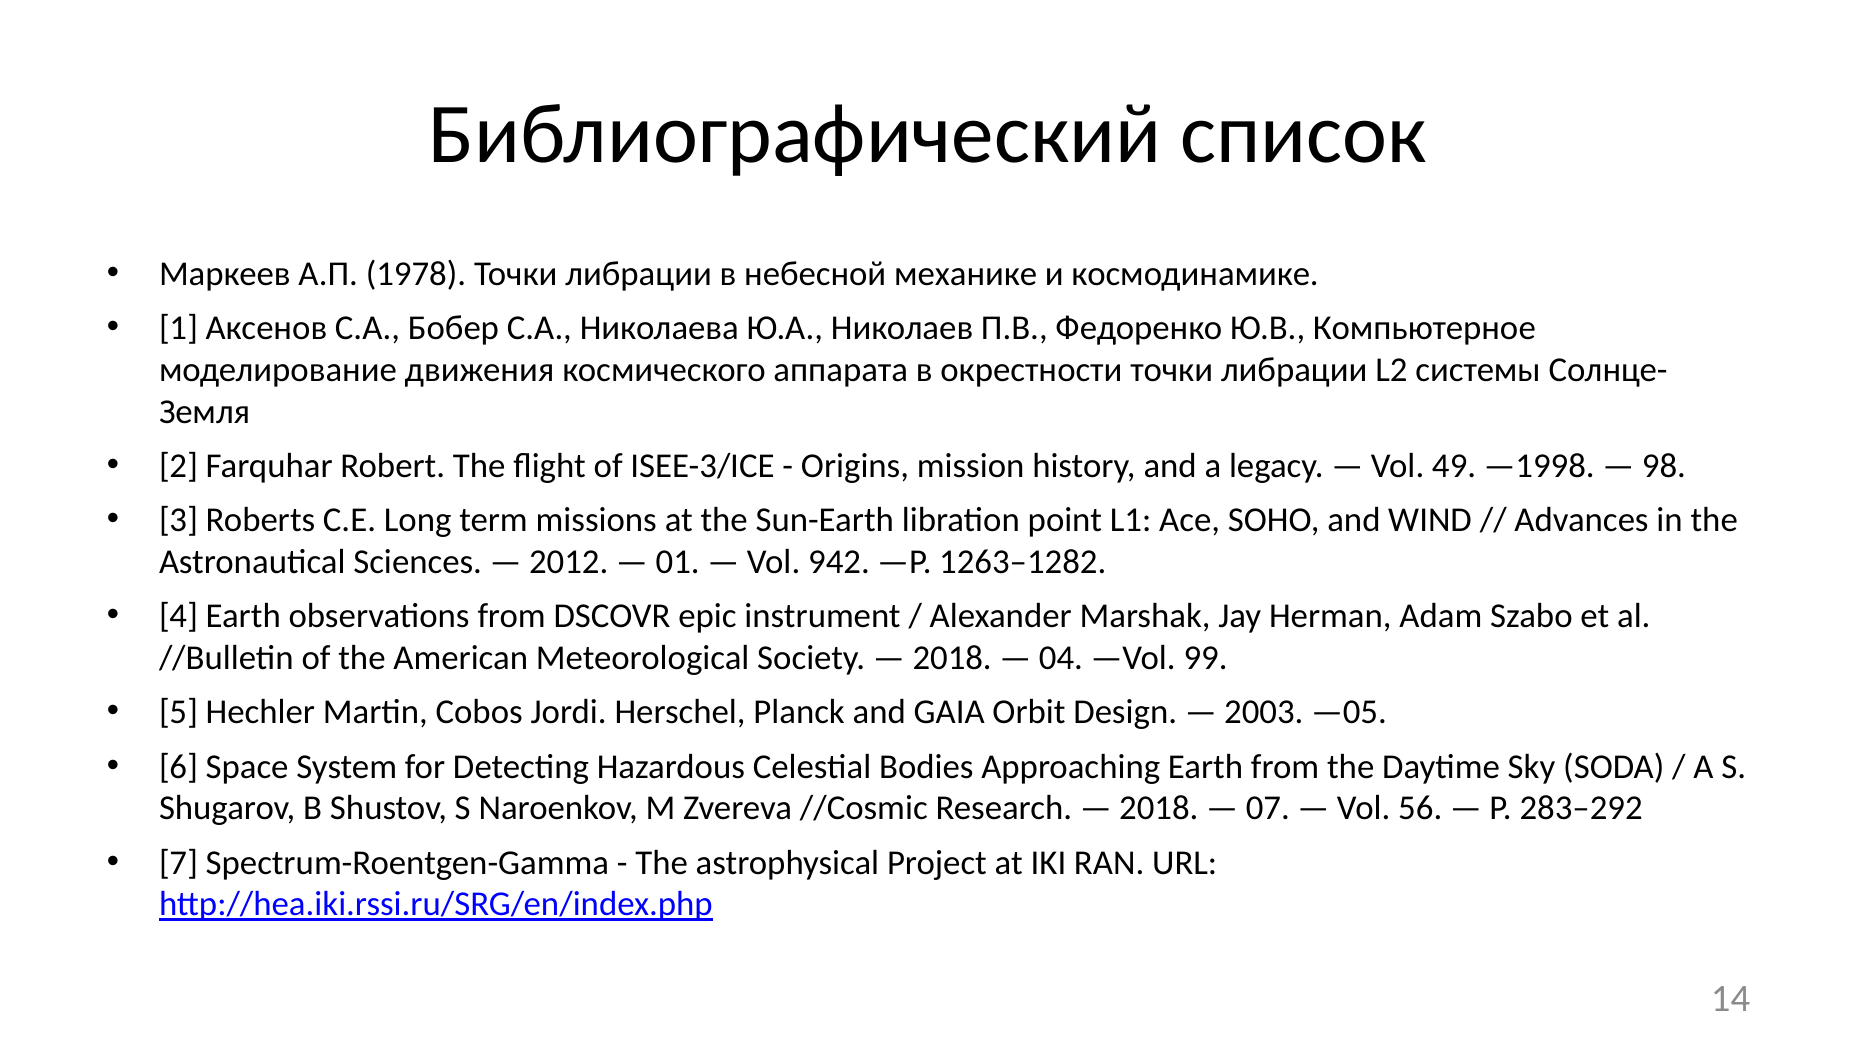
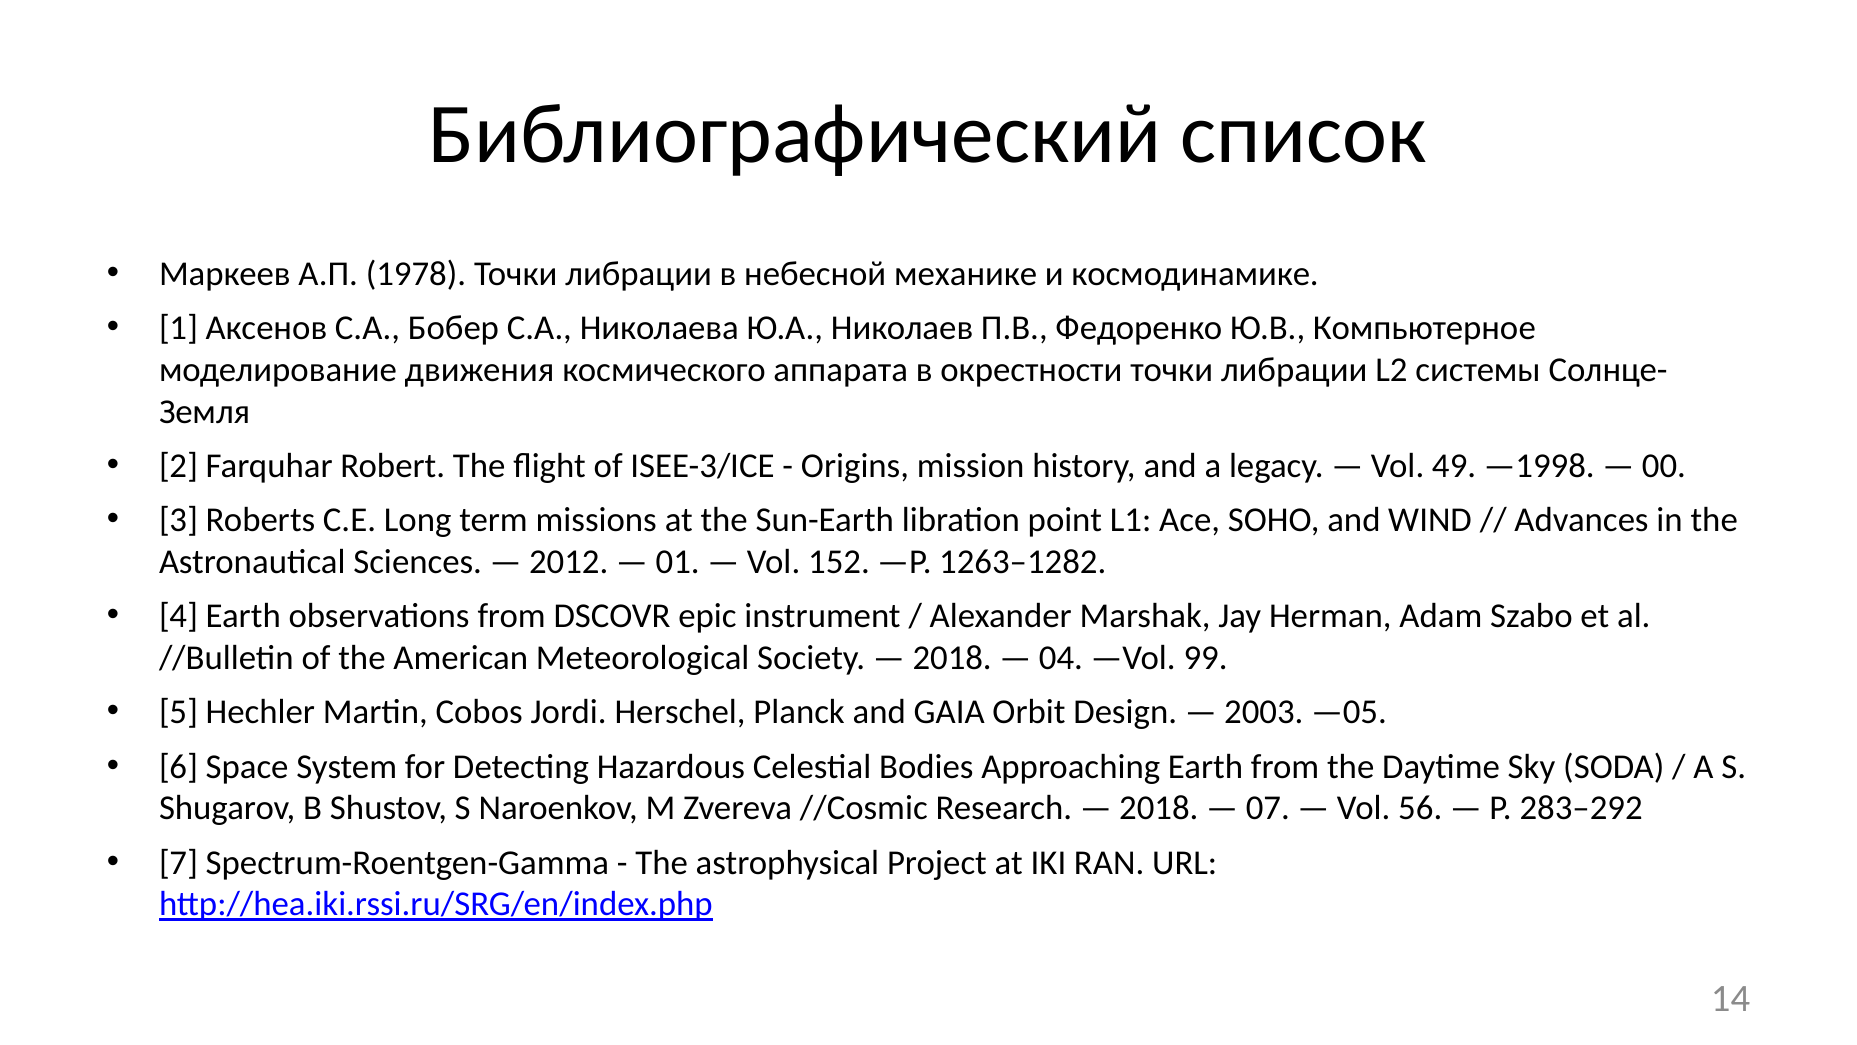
98: 98 -> 00
942: 942 -> 152
